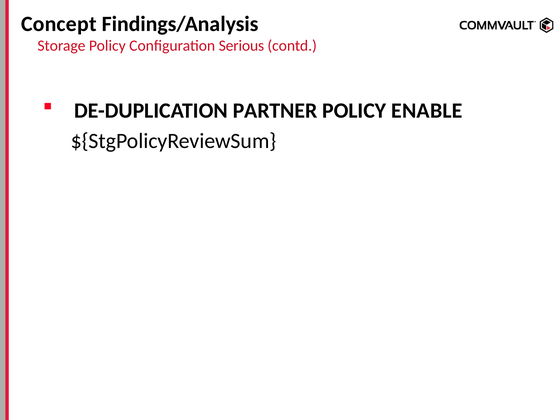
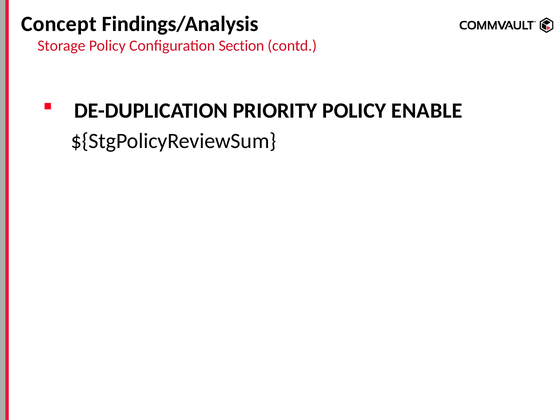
Serious: Serious -> Section
PARTNER: PARTNER -> PRIORITY
